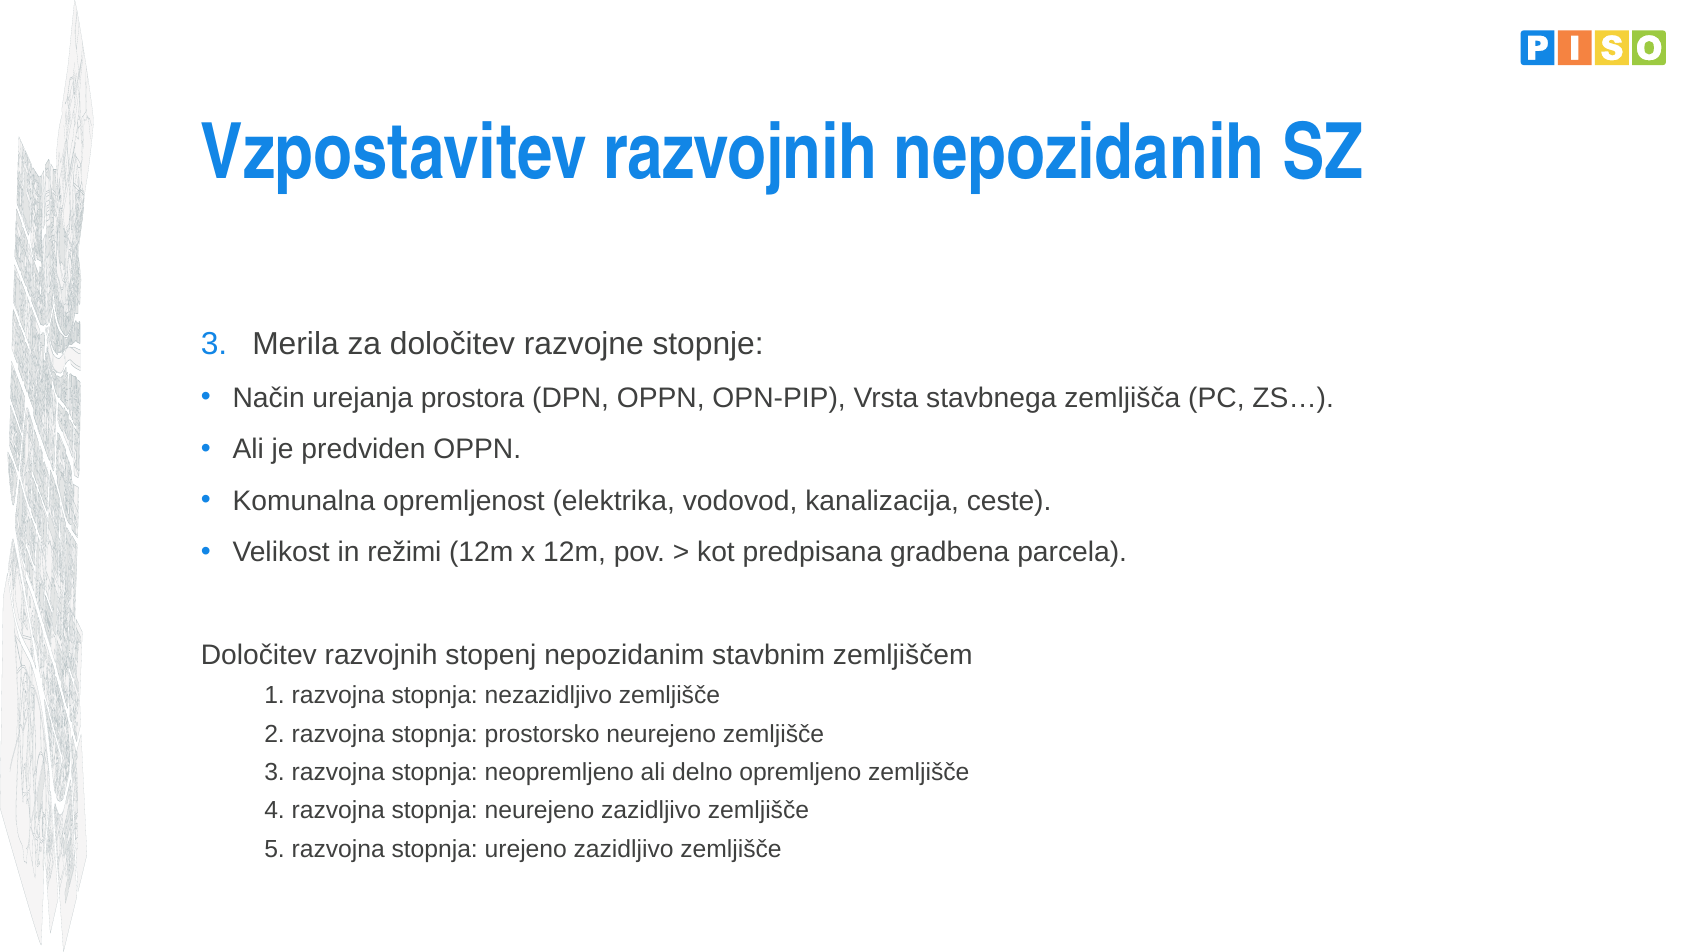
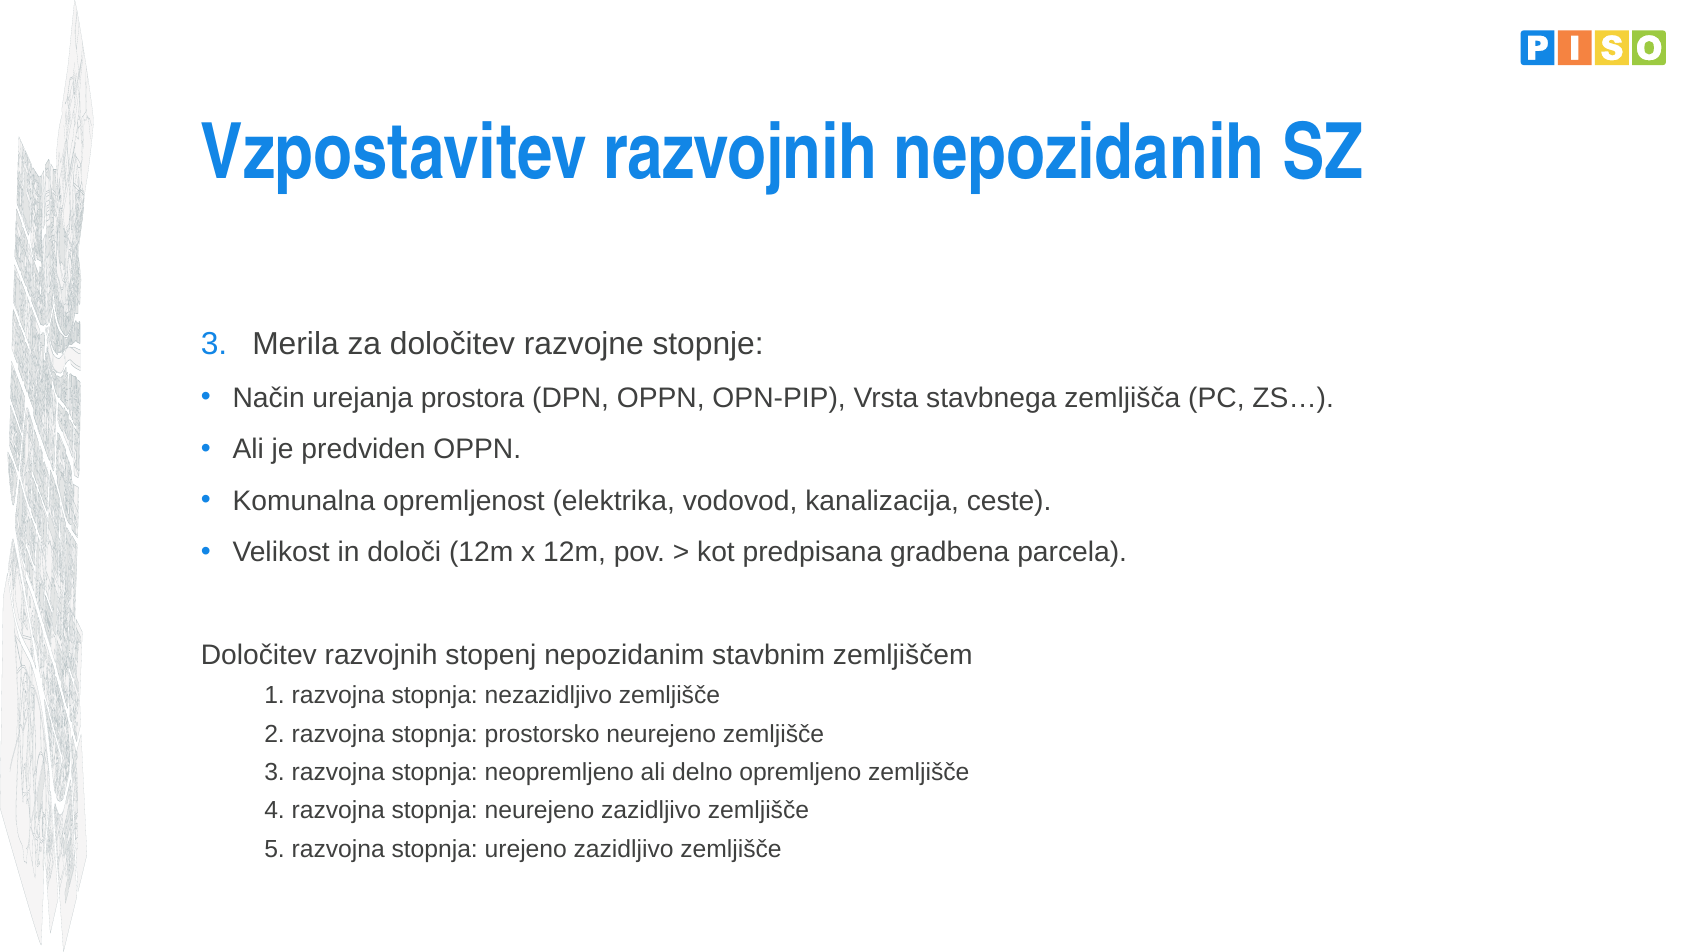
režimi: režimi -> določi
